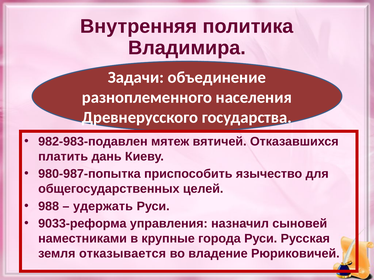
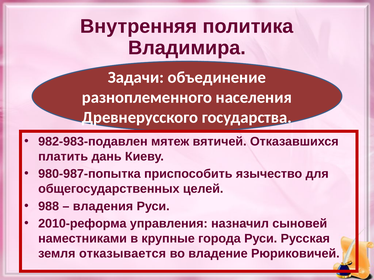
удержать: удержать -> владения
9033-реформа: 9033-реформа -> 2010-реформа
